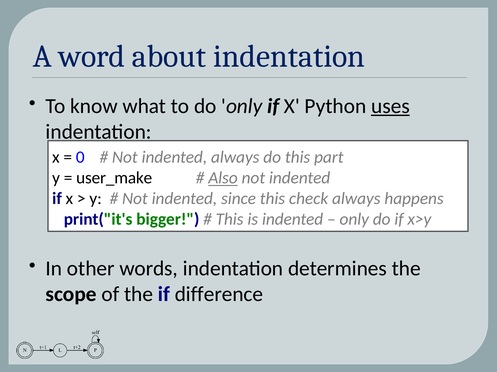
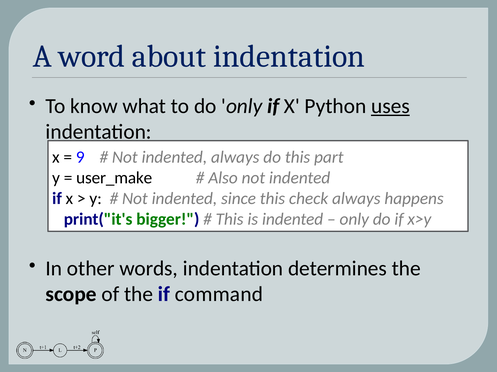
0: 0 -> 9
Also underline: present -> none
difference: difference -> command
